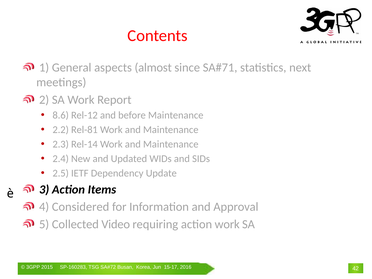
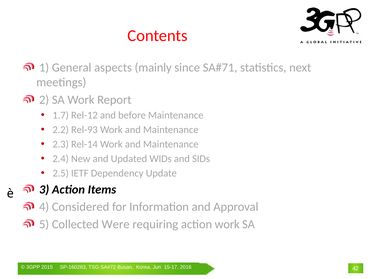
almost: almost -> mainly
8.6: 8.6 -> 1.7
Rel-81: Rel-81 -> Rel-93
Video: Video -> Were
